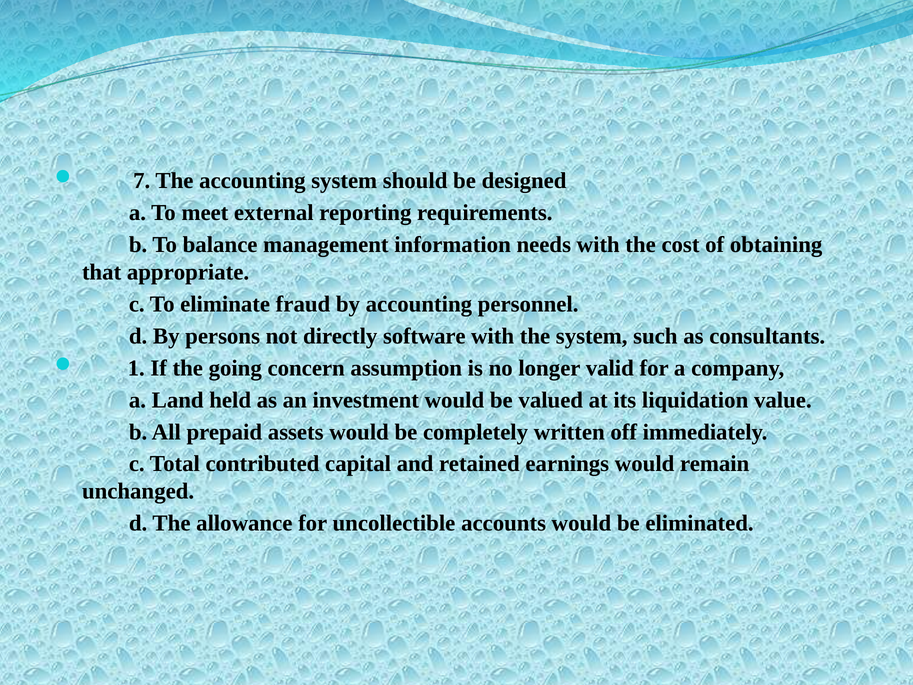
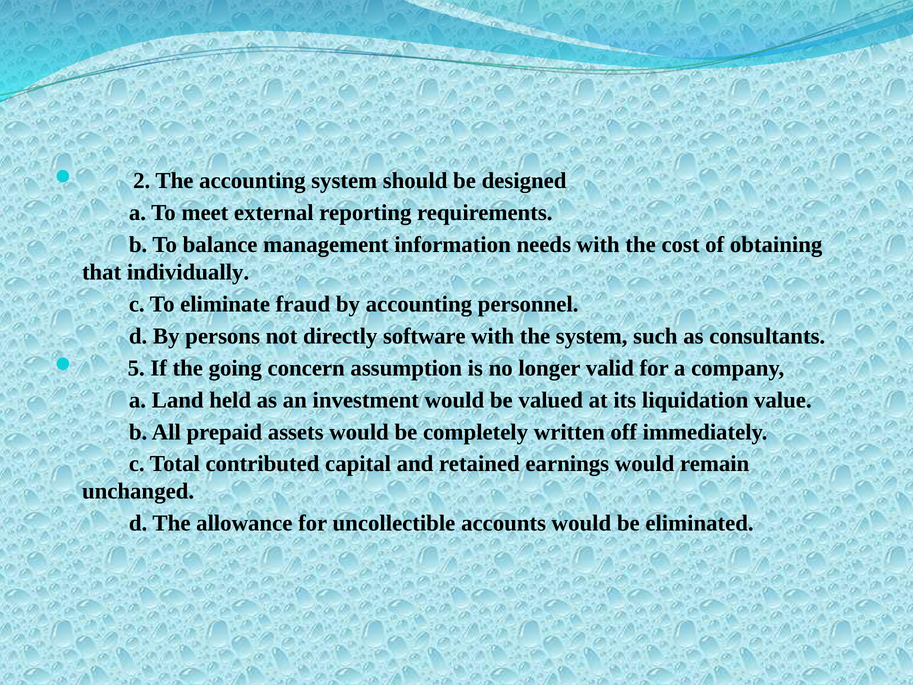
7: 7 -> 2
appropriate: appropriate -> individually
1: 1 -> 5
